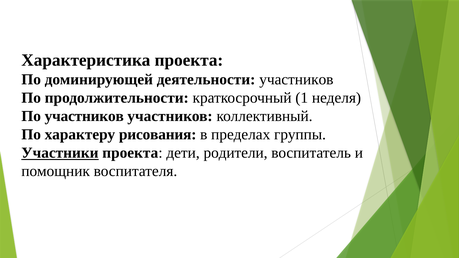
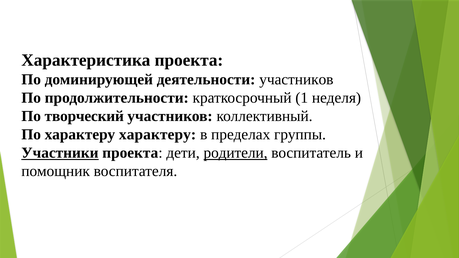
По участников: участников -> творческий
характеру рисования: рисования -> характеру
родители underline: none -> present
